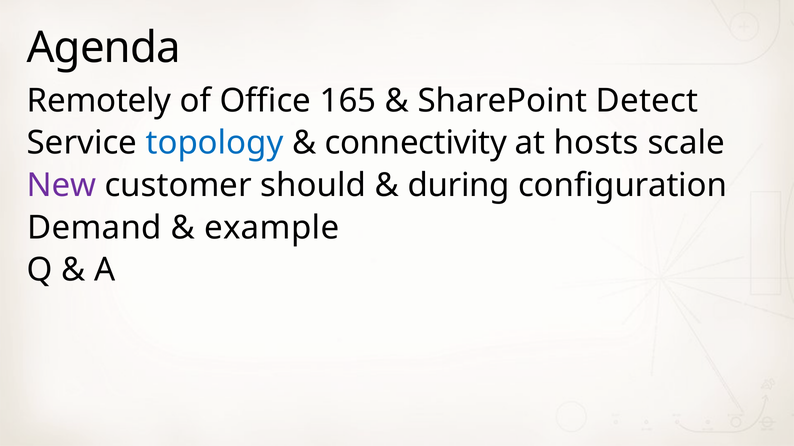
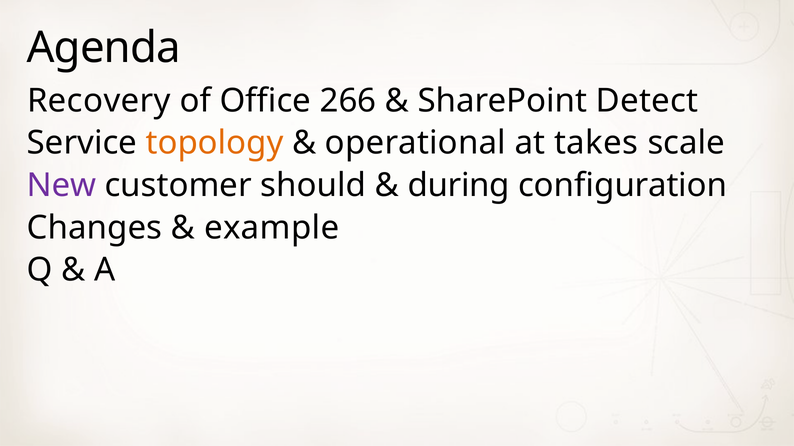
Remotely: Remotely -> Recovery
165: 165 -> 266
topology colour: blue -> orange
connectivity: connectivity -> operational
hosts: hosts -> takes
Demand: Demand -> Changes
